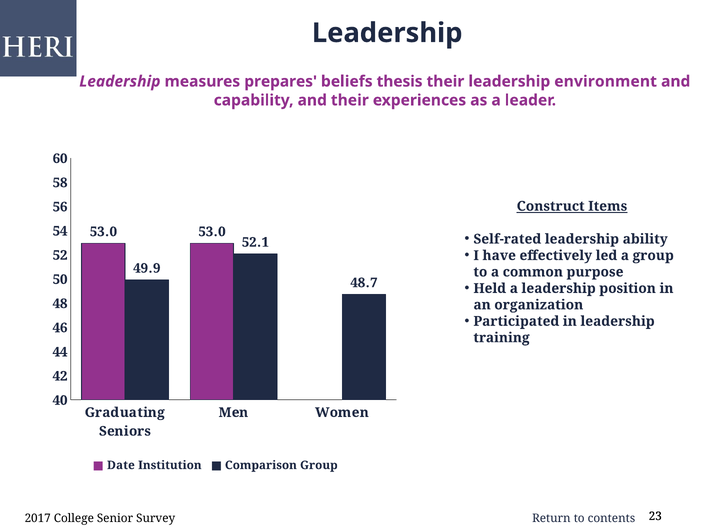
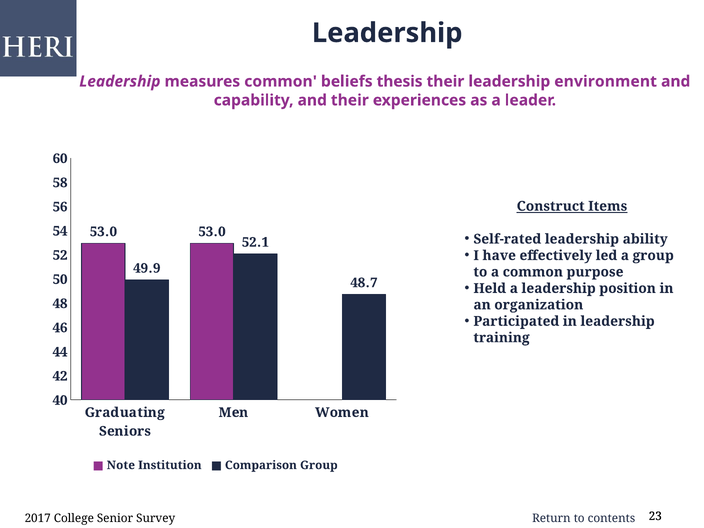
measures prepares: prepares -> common
Date: Date -> Note
